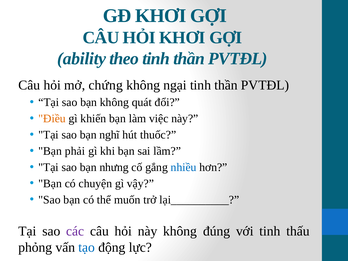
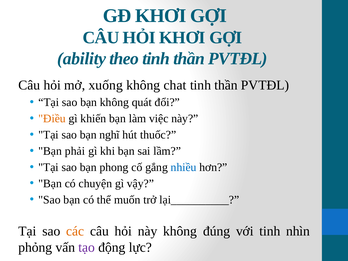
chứng: chứng -> xuống
ngại: ngại -> chat
nhưng: nhưng -> phong
các colour: purple -> orange
thấu: thấu -> nhìn
tạo colour: blue -> purple
